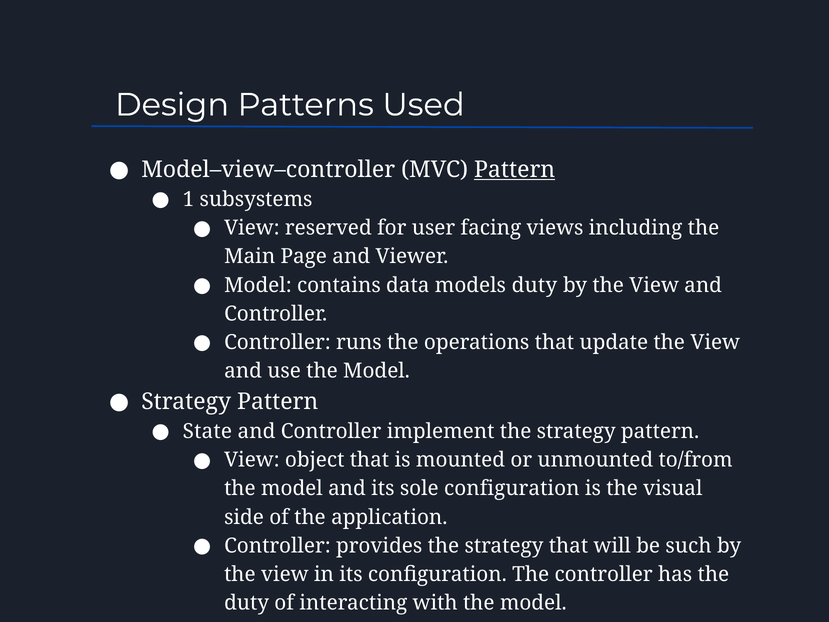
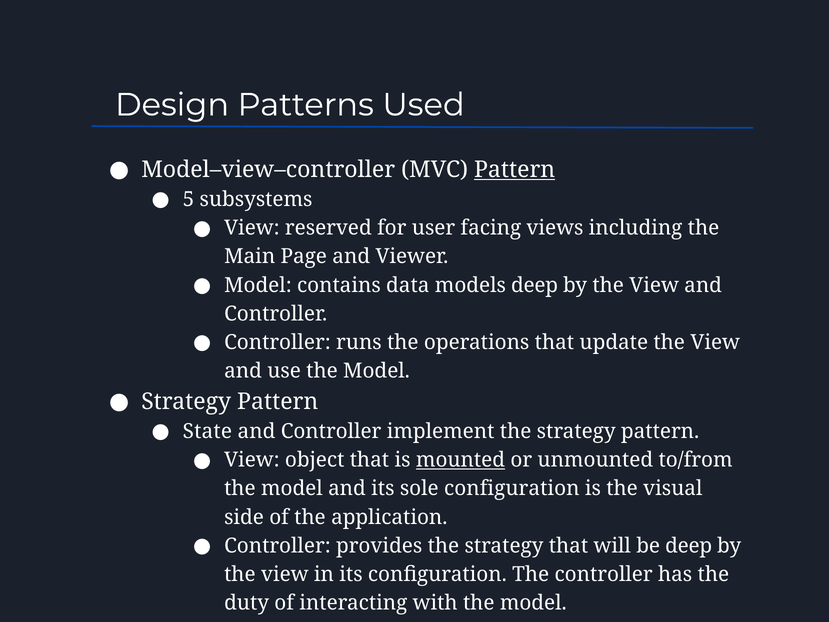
1: 1 -> 5
models duty: duty -> deep
mounted underline: none -> present
be such: such -> deep
